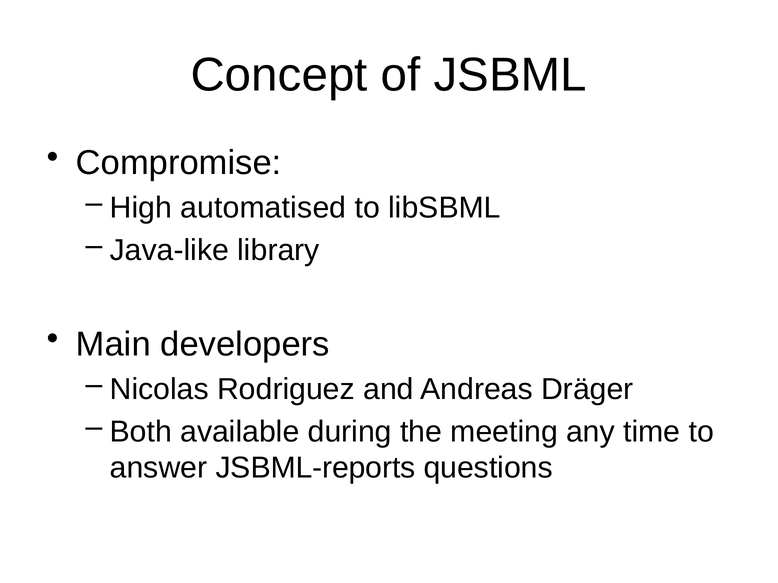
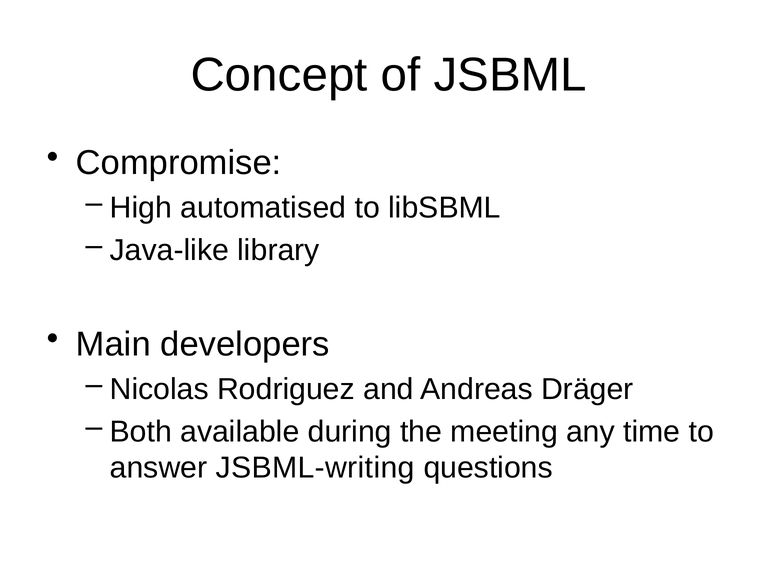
JSBML-reports: JSBML-reports -> JSBML-writing
